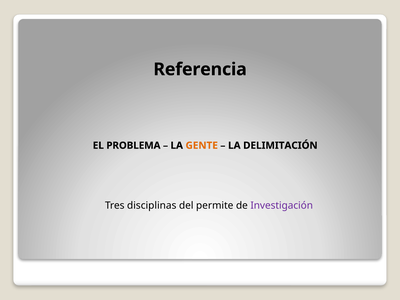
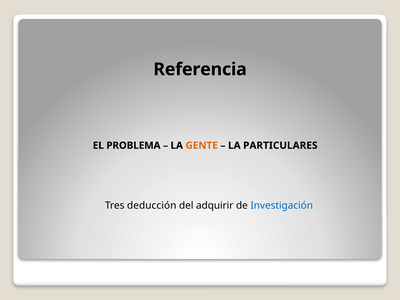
DELIMITACIÓN: DELIMITACIÓN -> PARTICULARES
disciplinas: disciplinas -> deducción
permite: permite -> adquirir
Investigación colour: purple -> blue
